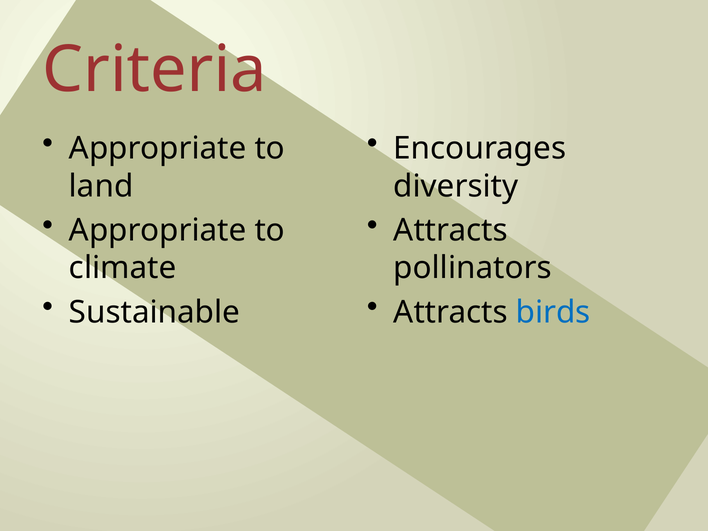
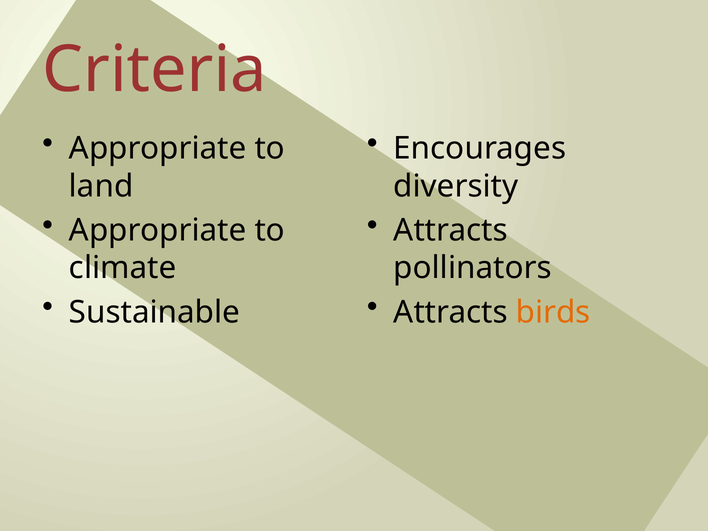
birds colour: blue -> orange
